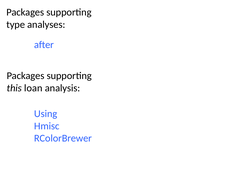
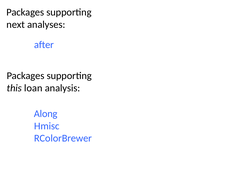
type: type -> next
Using: Using -> Along
